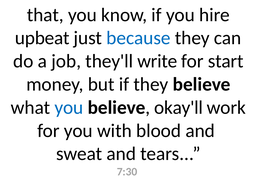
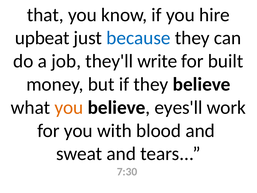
start: start -> built
you at (69, 107) colour: blue -> orange
okay'll: okay'll -> eyes'll
